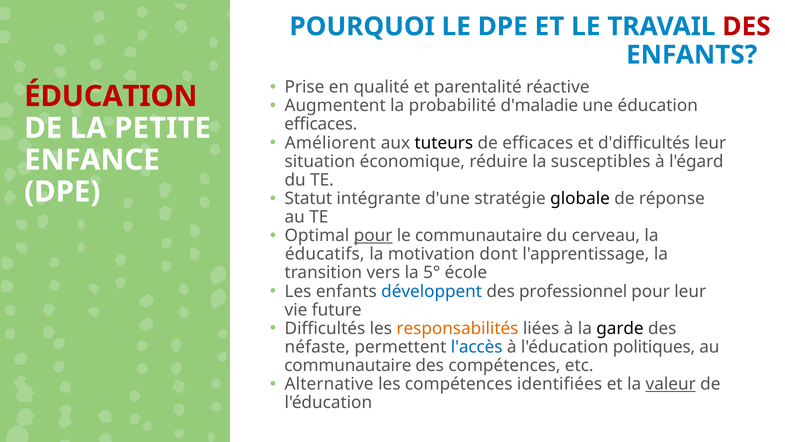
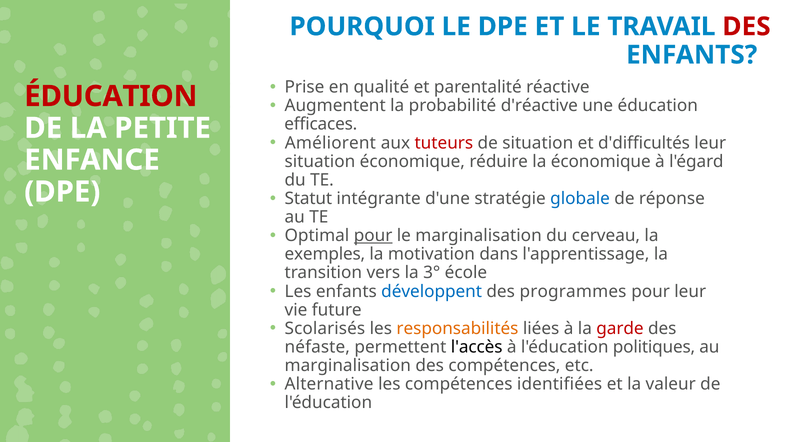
d'maladie: d'maladie -> d'réactive
tuteurs colour: black -> red
de efficaces: efficaces -> situation
la susceptibles: susceptibles -> économique
globale colour: black -> blue
le communautaire: communautaire -> marginalisation
éducatifs: éducatifs -> exemples
dont: dont -> dans
5°: 5° -> 3°
professionnel: professionnel -> programmes
Difficultés: Difficultés -> Scolarisés
garde colour: black -> red
l'accès colour: blue -> black
communautaire at (348, 365): communautaire -> marginalisation
valeur underline: present -> none
